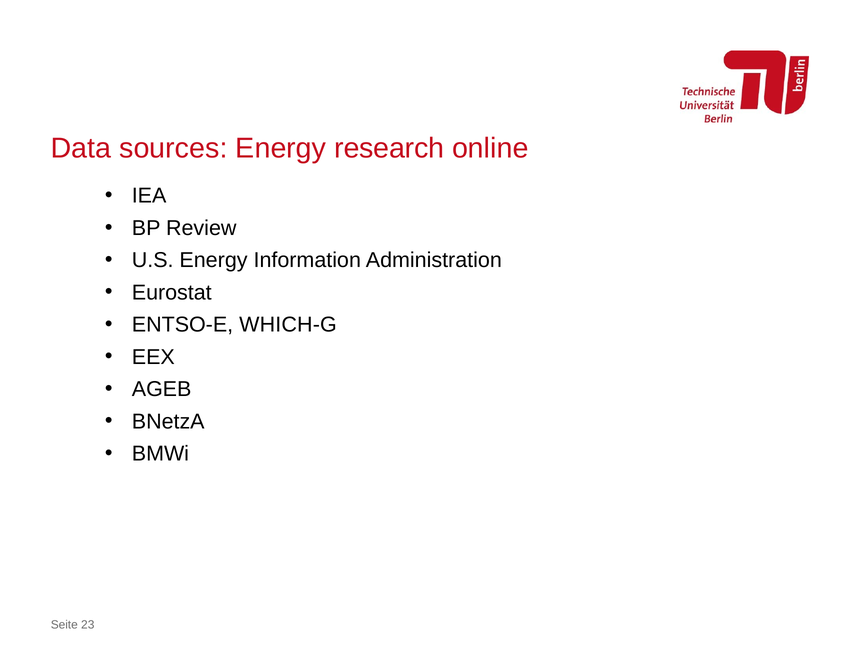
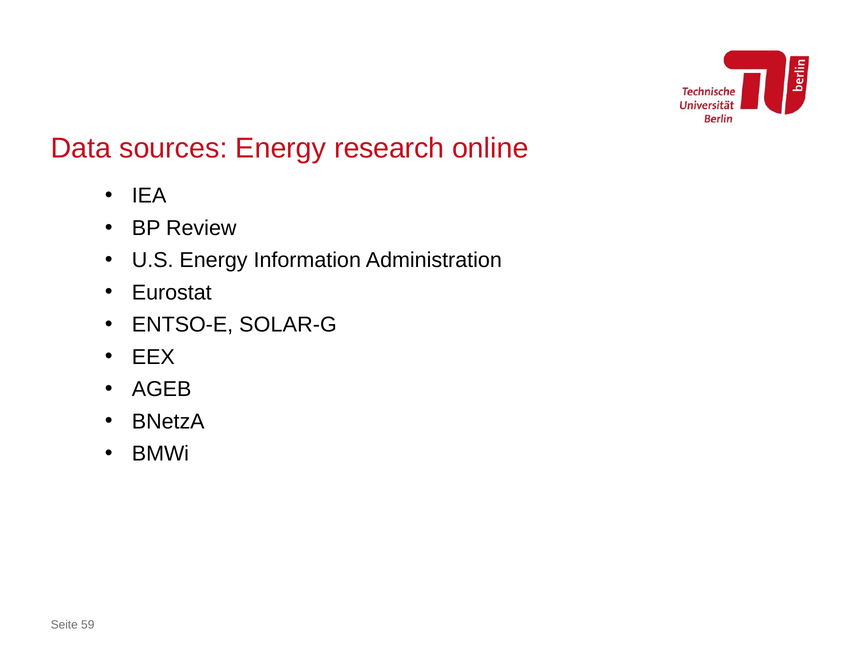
WHICH-G: WHICH-G -> SOLAR-G
23: 23 -> 59
